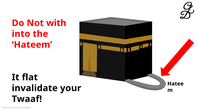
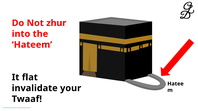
with: with -> zhur
